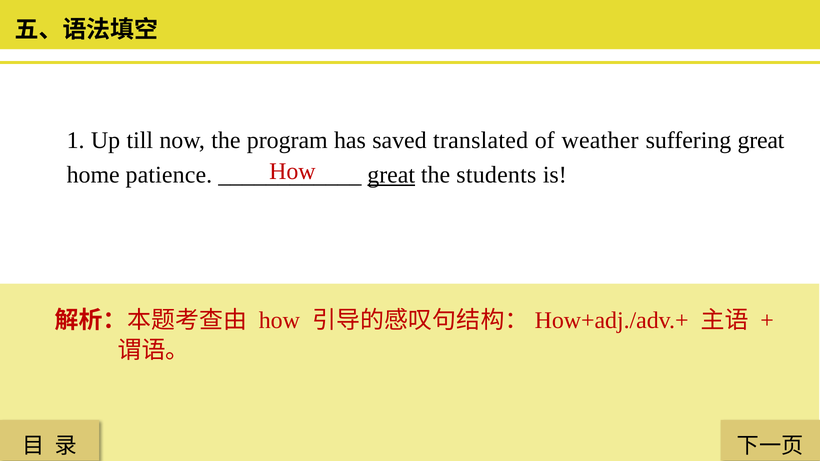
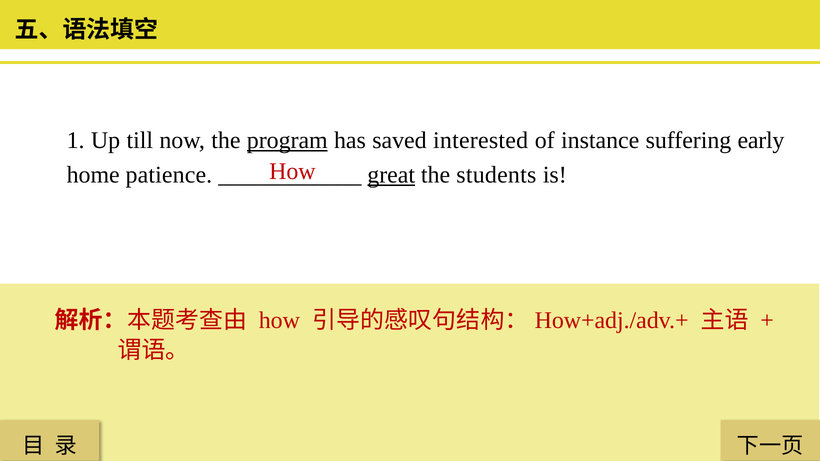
program underline: none -> present
translated: translated -> interested
weather: weather -> instance
suffering great: great -> early
